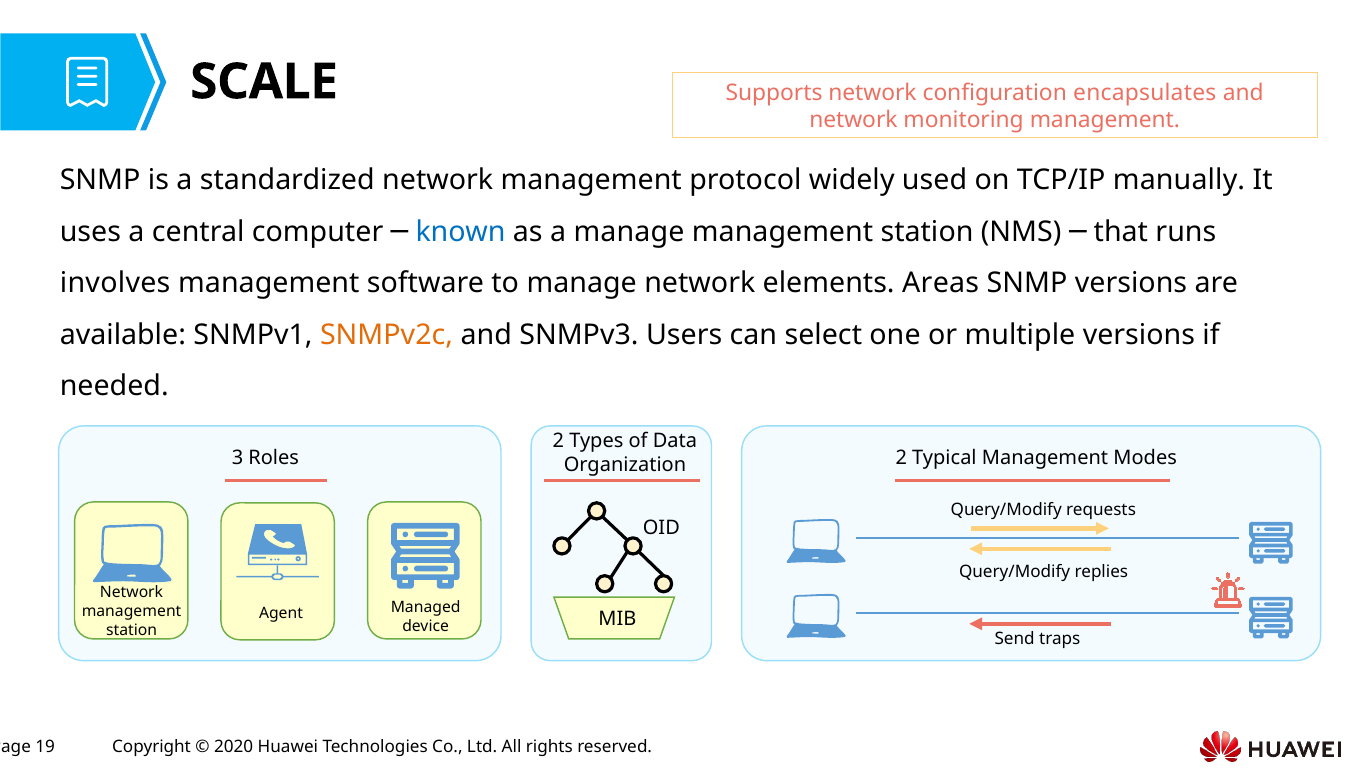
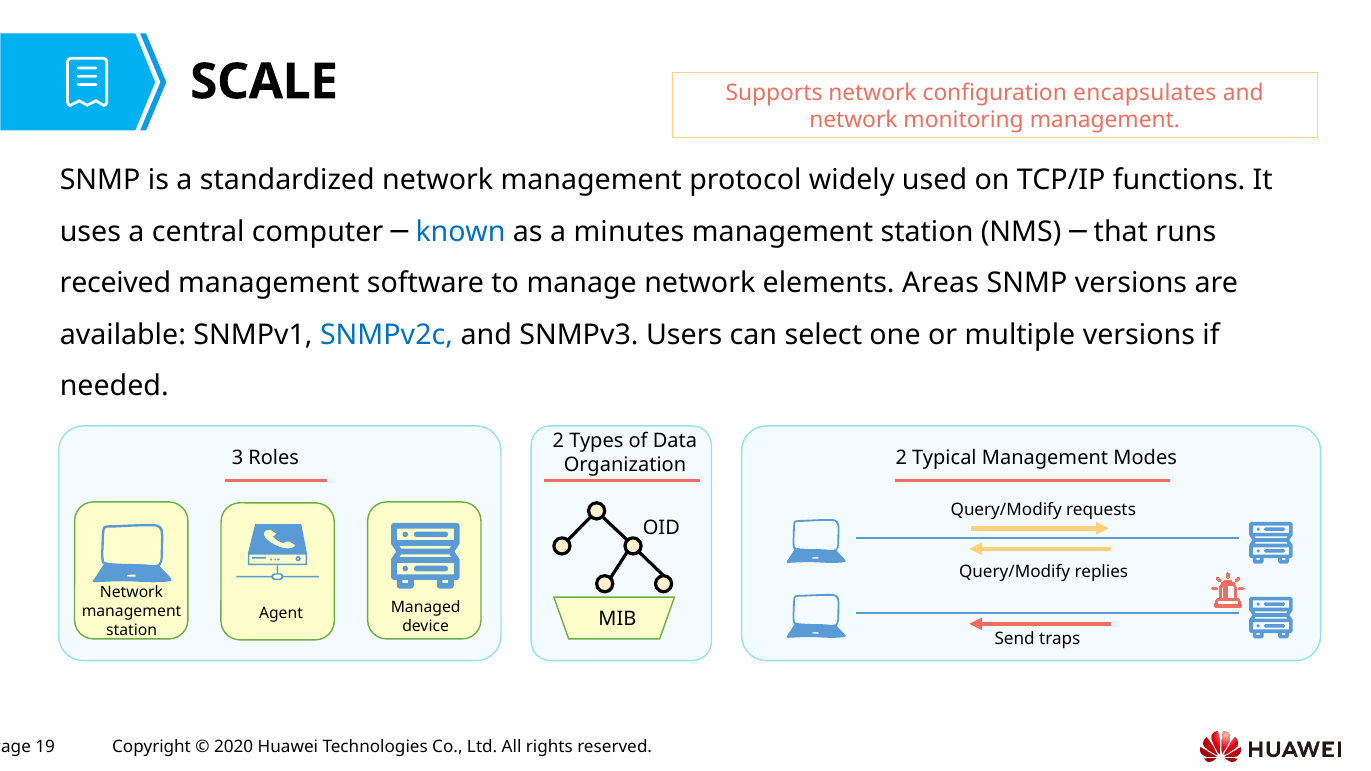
manually: manually -> functions
a manage: manage -> minutes
involves: involves -> received
SNMPv2c colour: orange -> blue
